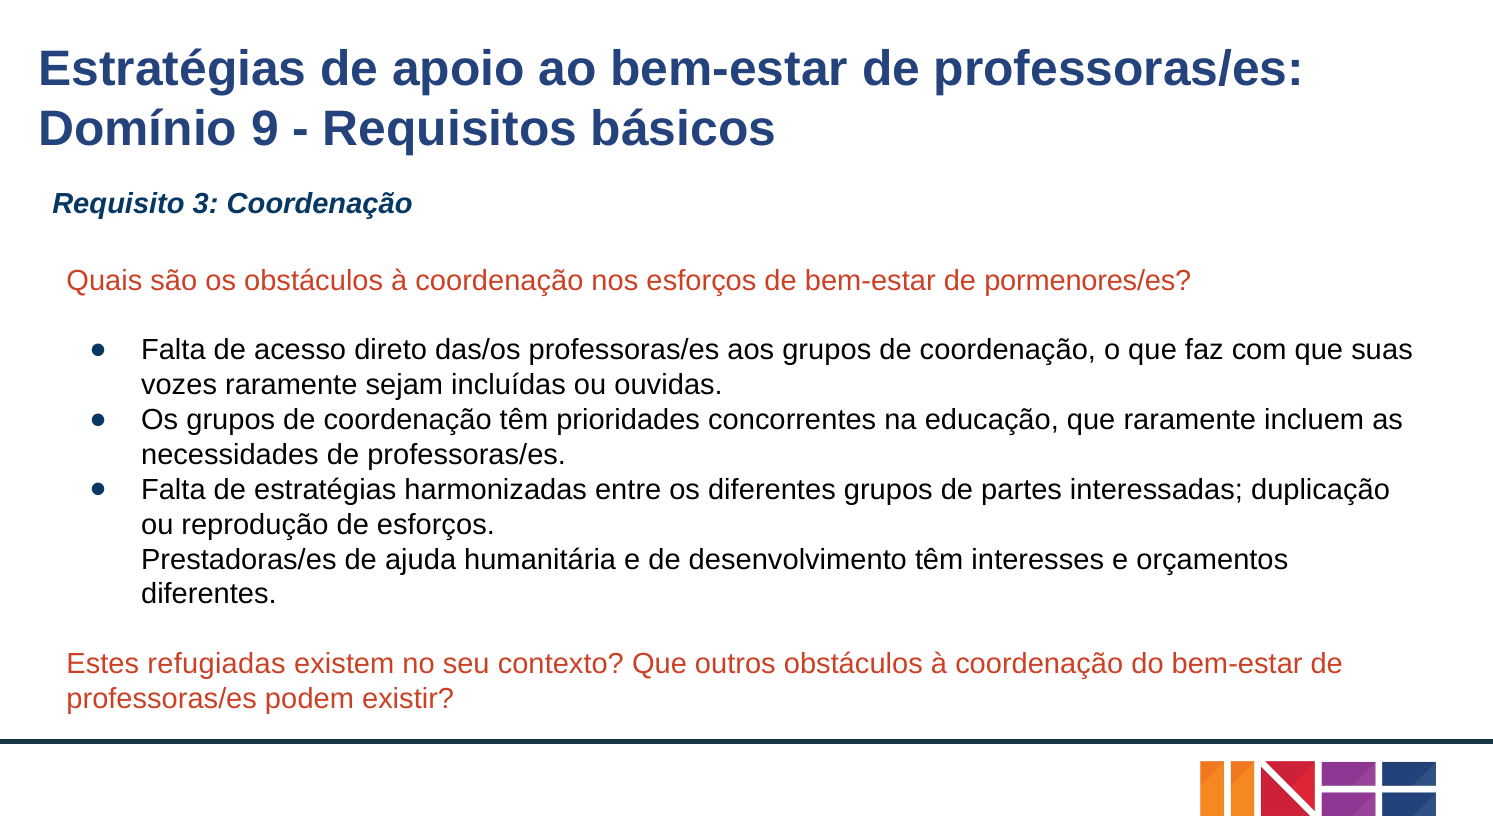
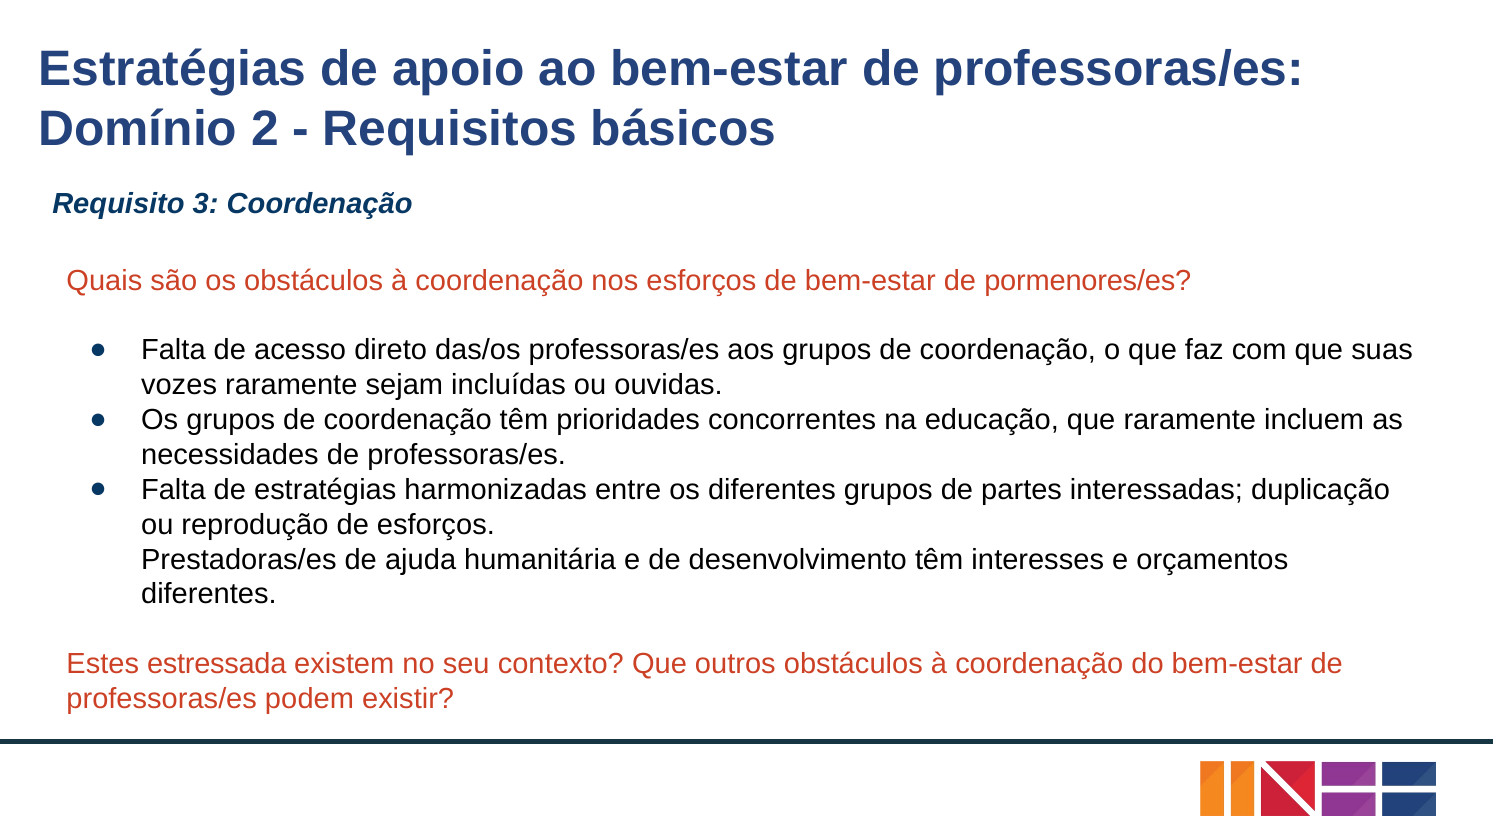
9: 9 -> 2
refugiadas: refugiadas -> estressada
